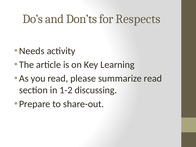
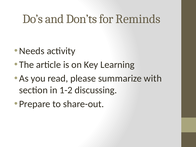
Respects: Respects -> Reminds
summarize read: read -> with
